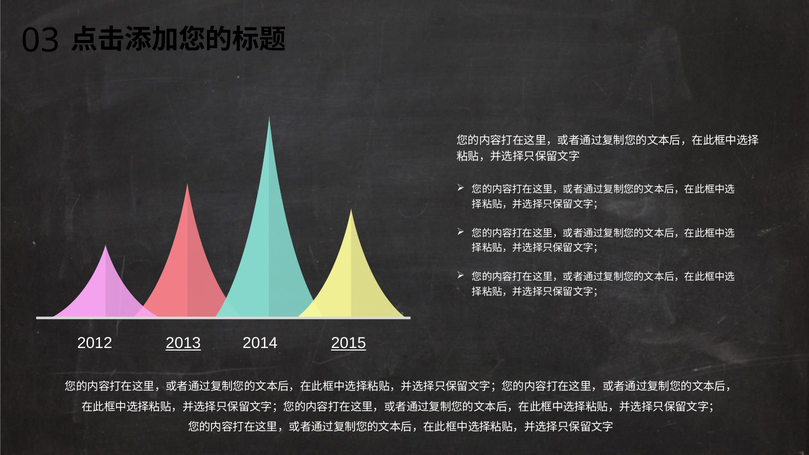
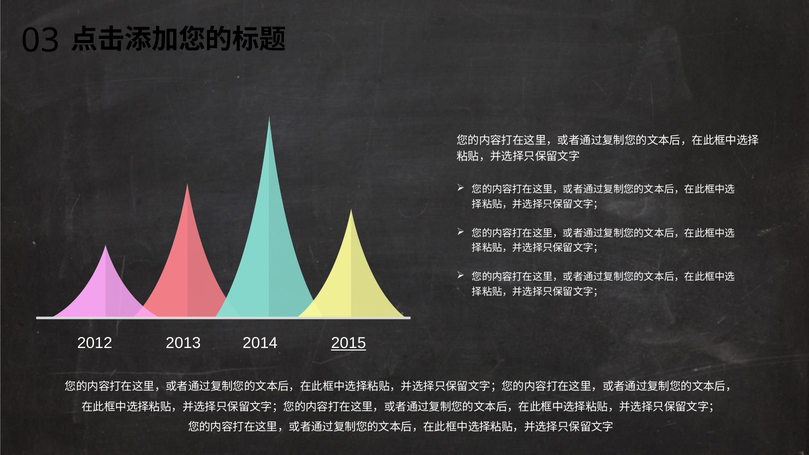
2013 underline: present -> none
